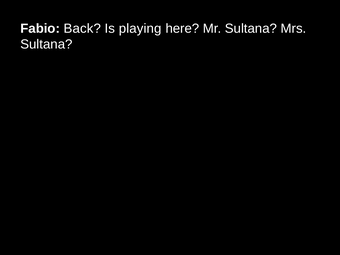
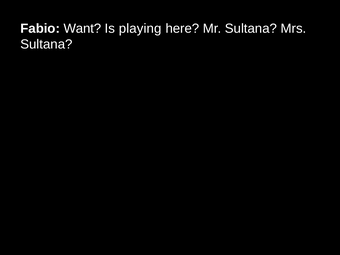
Back: Back -> Want
